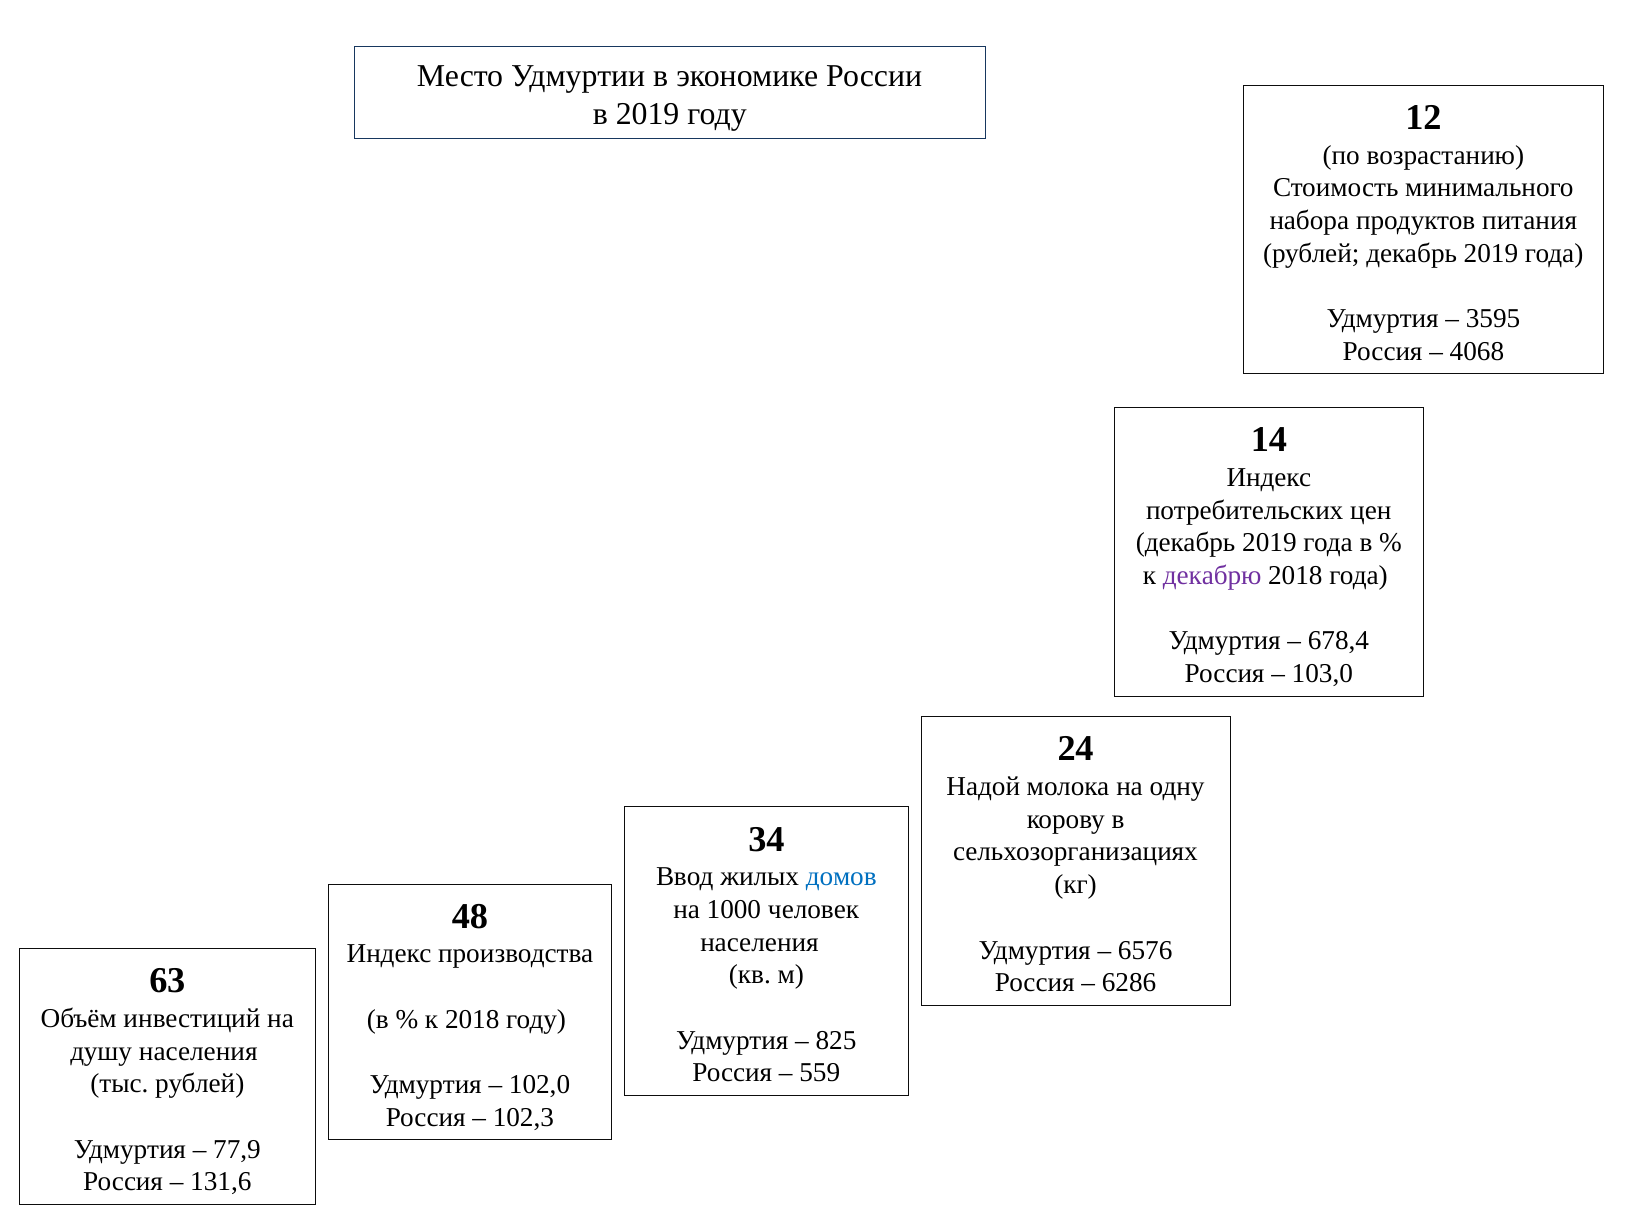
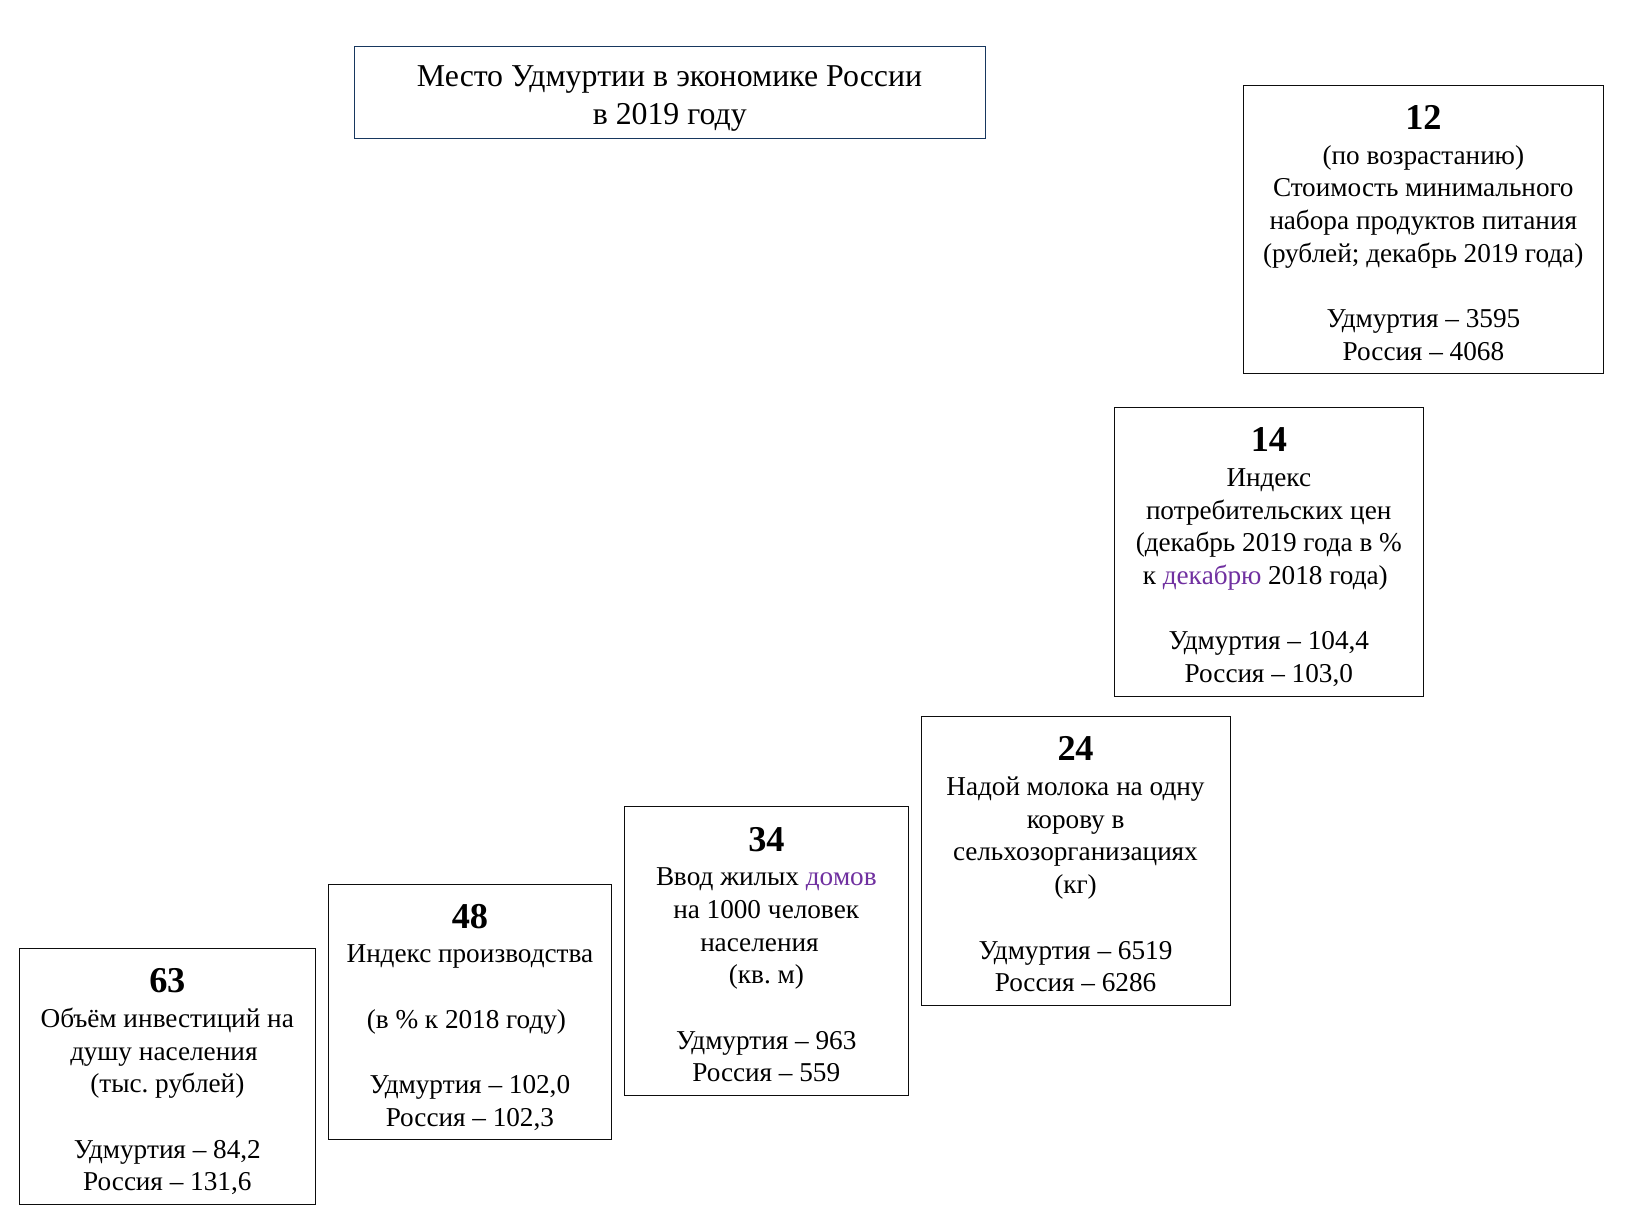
678,4: 678,4 -> 104,4
домов colour: blue -> purple
6576: 6576 -> 6519
825: 825 -> 963
77,9: 77,9 -> 84,2
